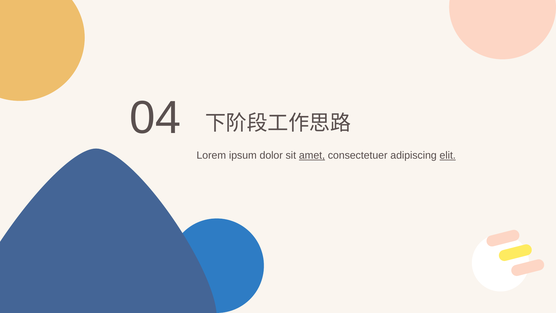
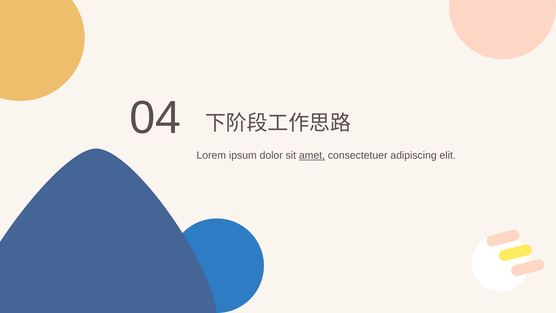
elit underline: present -> none
